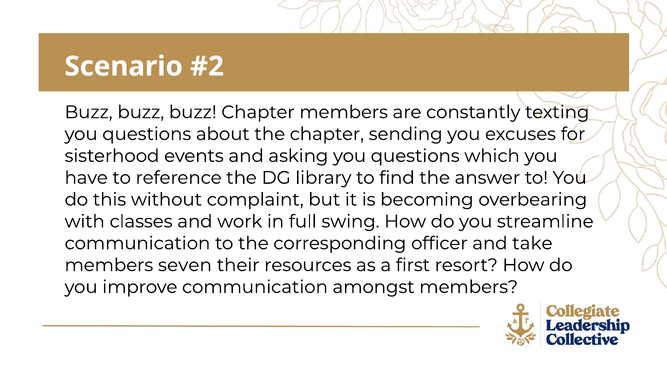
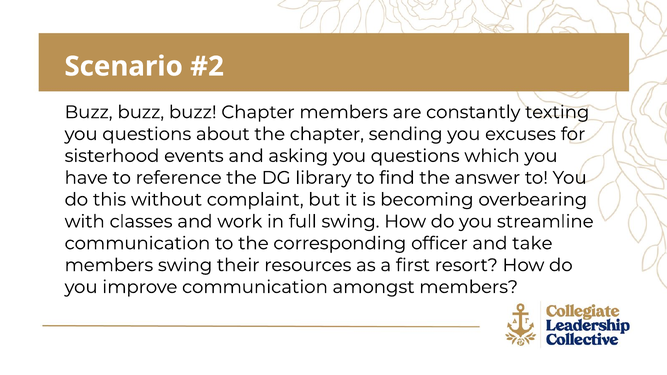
members seven: seven -> swing
